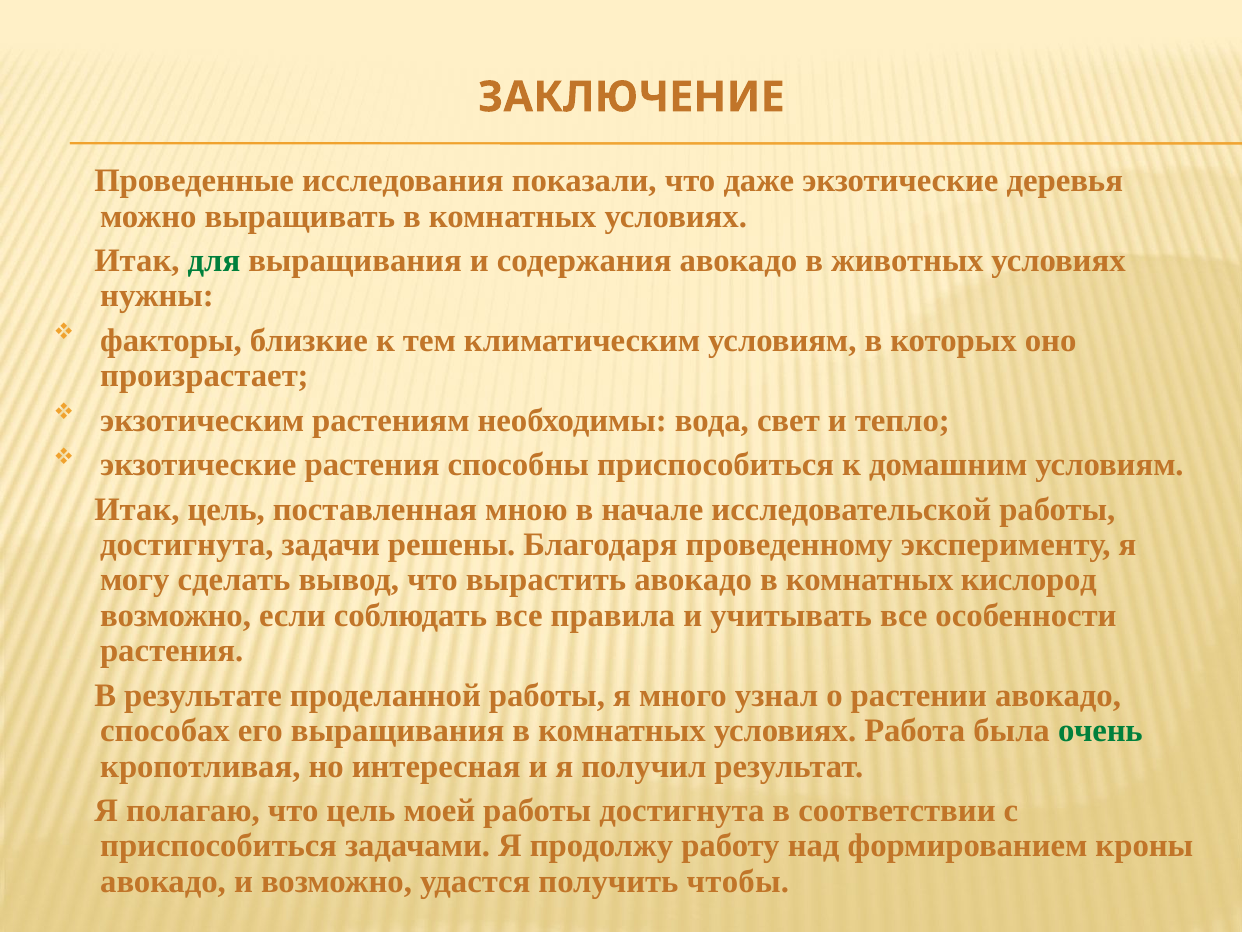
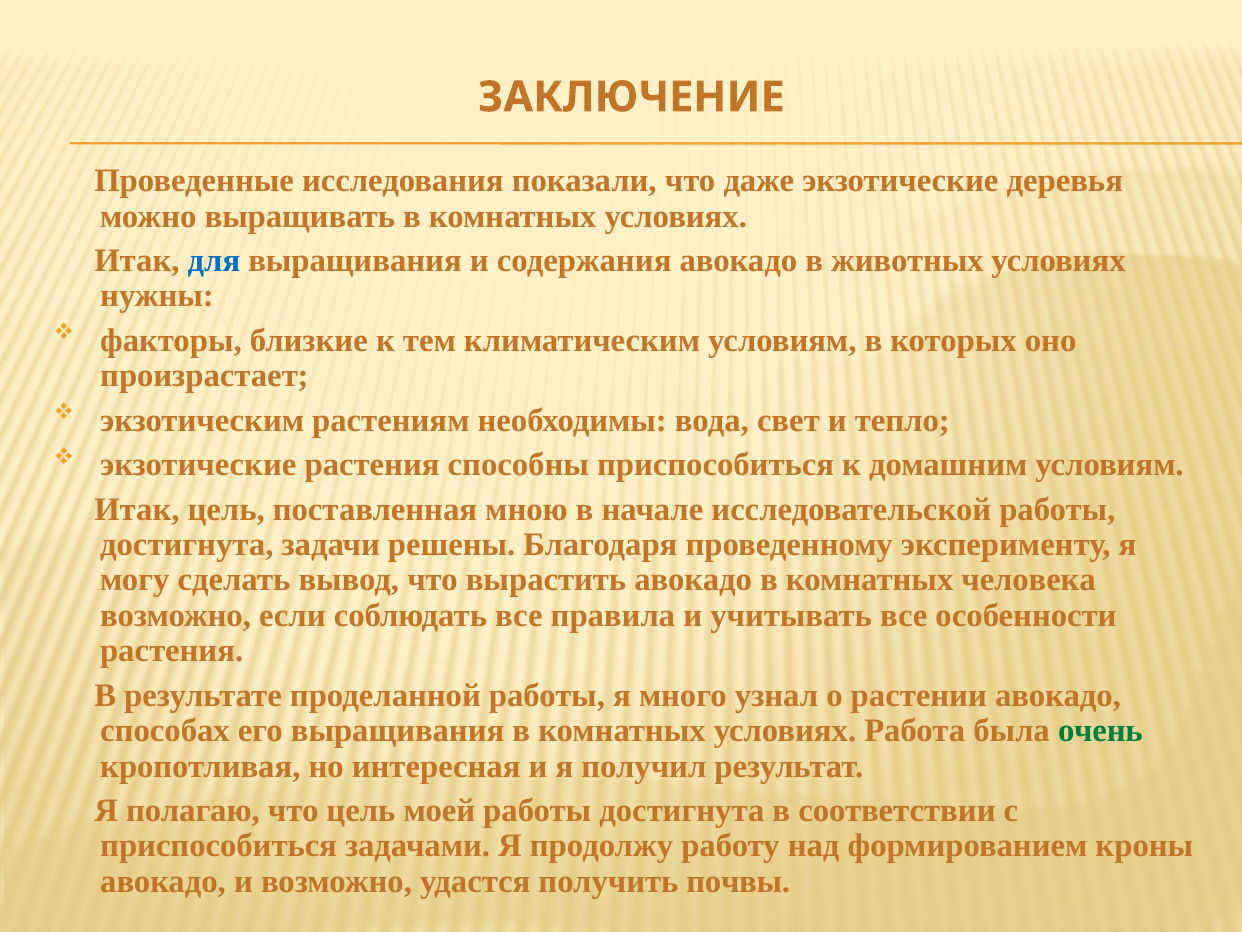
для colour: green -> blue
кислород: кислород -> человека
чтобы: чтобы -> почвы
